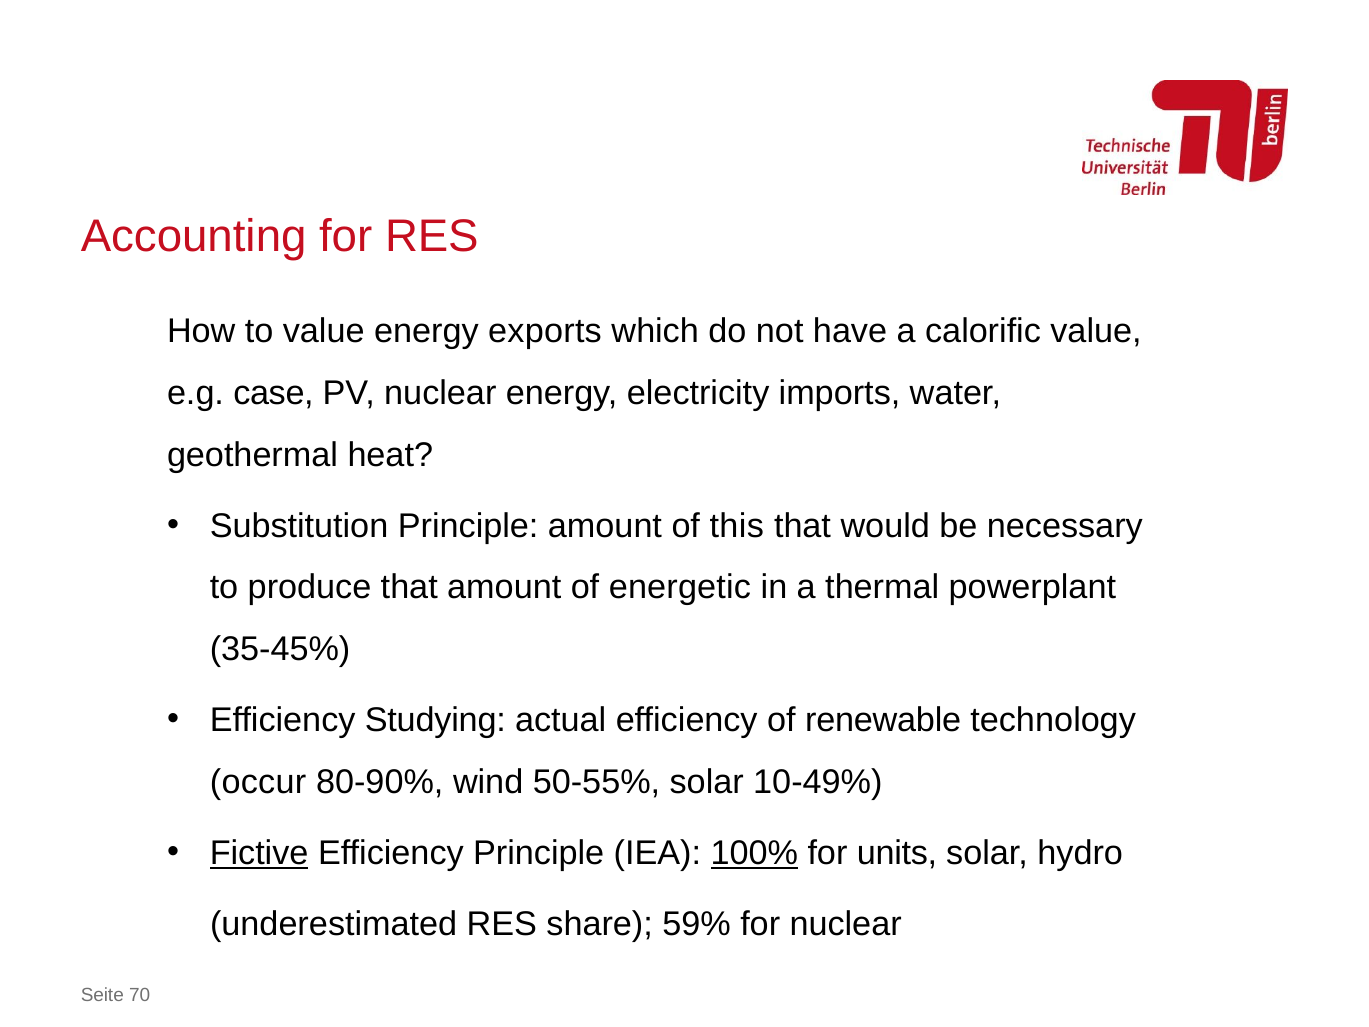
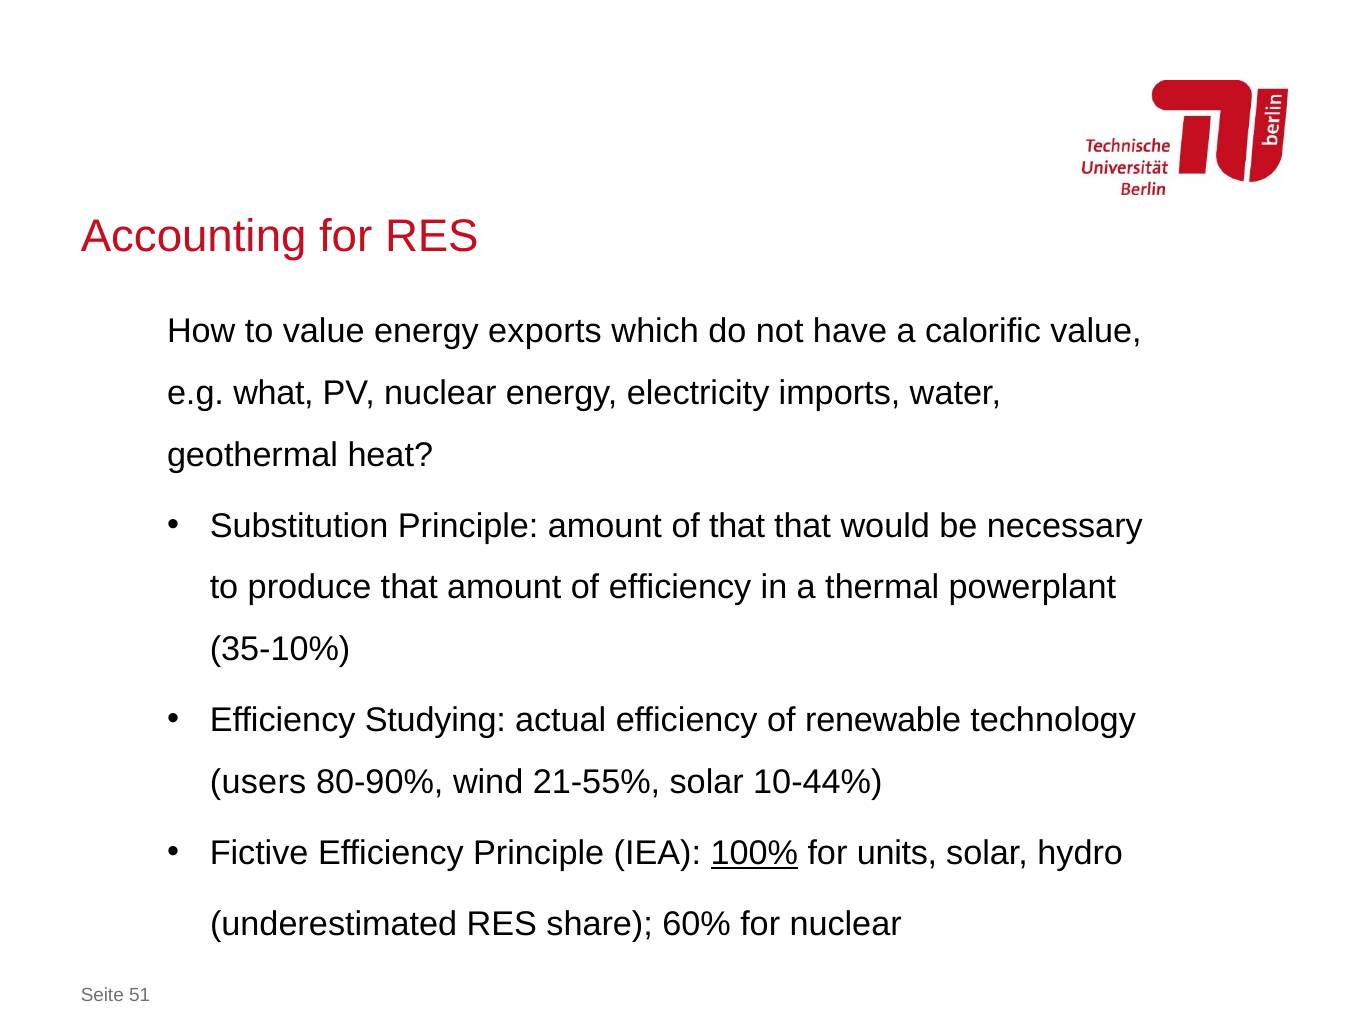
case: case -> what
of this: this -> that
of energetic: energetic -> efficiency
35-45%: 35-45% -> 35-10%
occur: occur -> users
50-55%: 50-55% -> 21-55%
10-49%: 10-49% -> 10-44%
Fictive underline: present -> none
59%: 59% -> 60%
70: 70 -> 51
